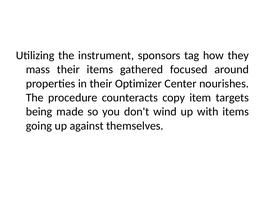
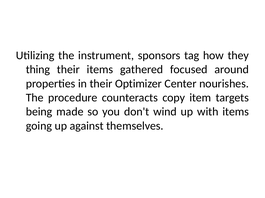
mass: mass -> thing
